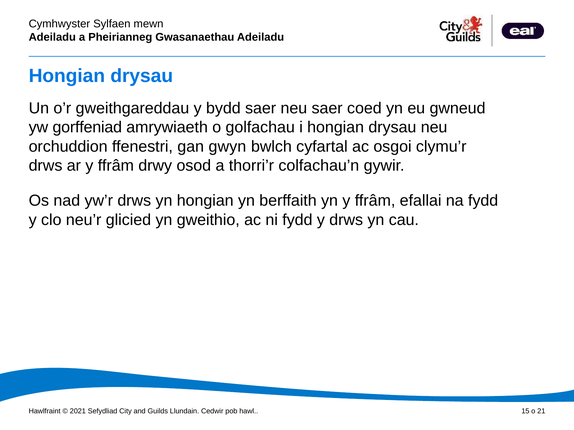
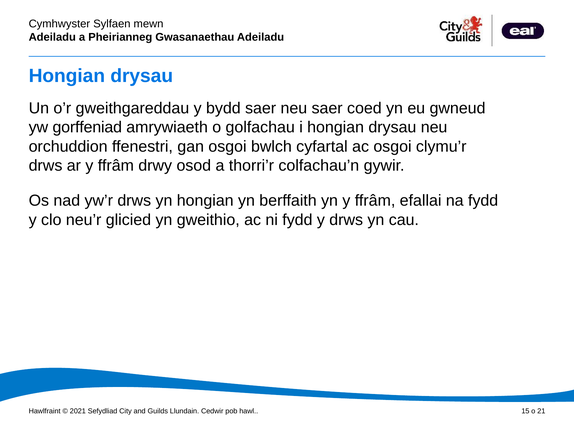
gan gwyn: gwyn -> osgoi
